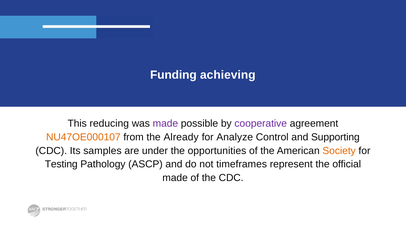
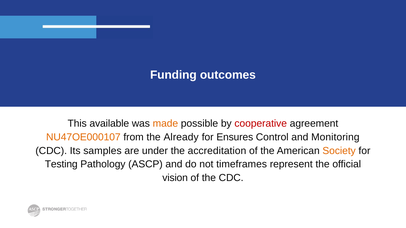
achieving: achieving -> outcomes
reducing: reducing -> available
made at (165, 124) colour: purple -> orange
cooperative colour: purple -> red
Analyze: Analyze -> Ensures
Supporting: Supporting -> Monitoring
opportunities: opportunities -> accreditation
made at (175, 178): made -> vision
